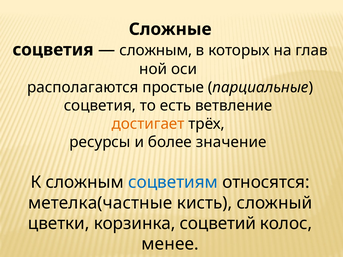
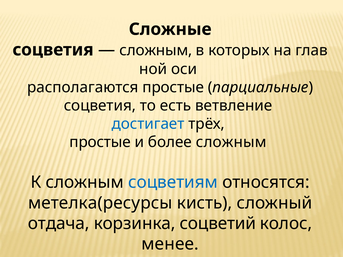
достигает colour: orange -> blue
ресурсы at (100, 142): ресурсы -> простые
более значение: значение -> сложным
метелка(частные: метелка(частные -> метелка(ресурсы
цветки: цветки -> отдача
